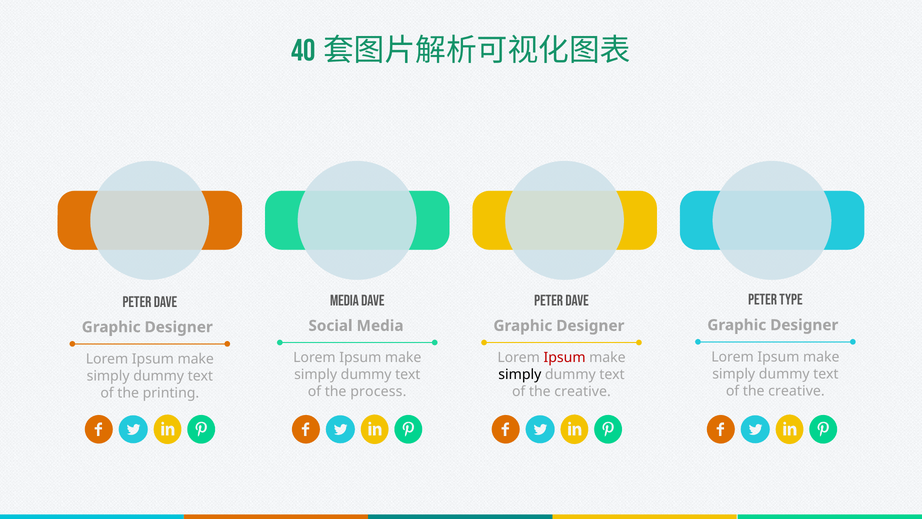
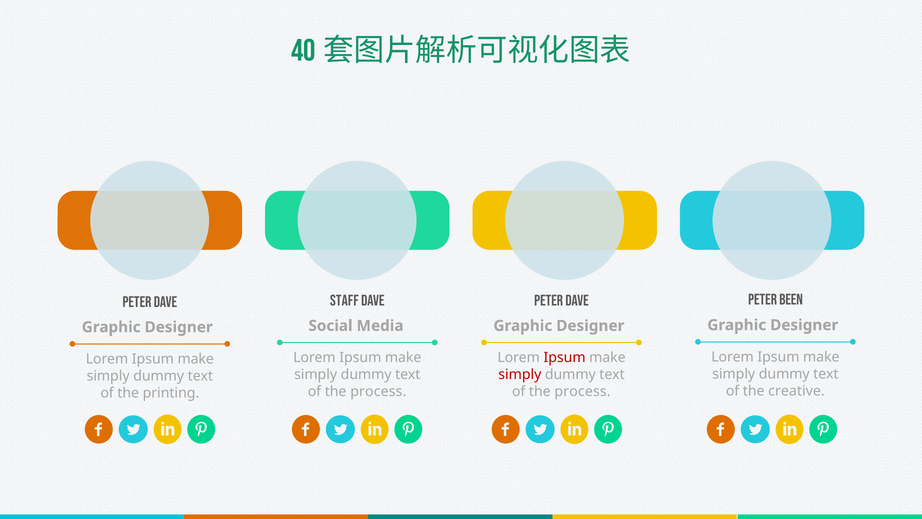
TYPE: TYPE -> BEEN
MEDIA at (344, 300): MEDIA -> STAFF
simply at (520, 374) colour: black -> red
creative at (583, 391): creative -> process
